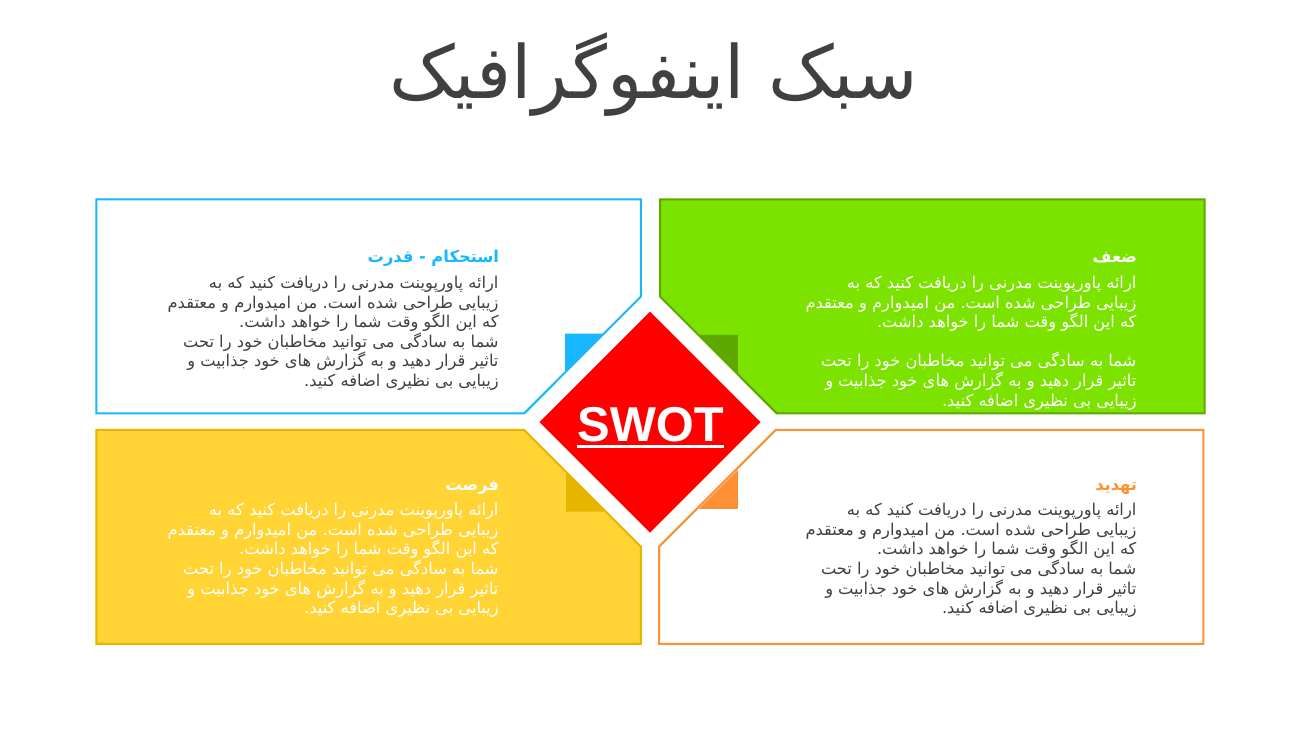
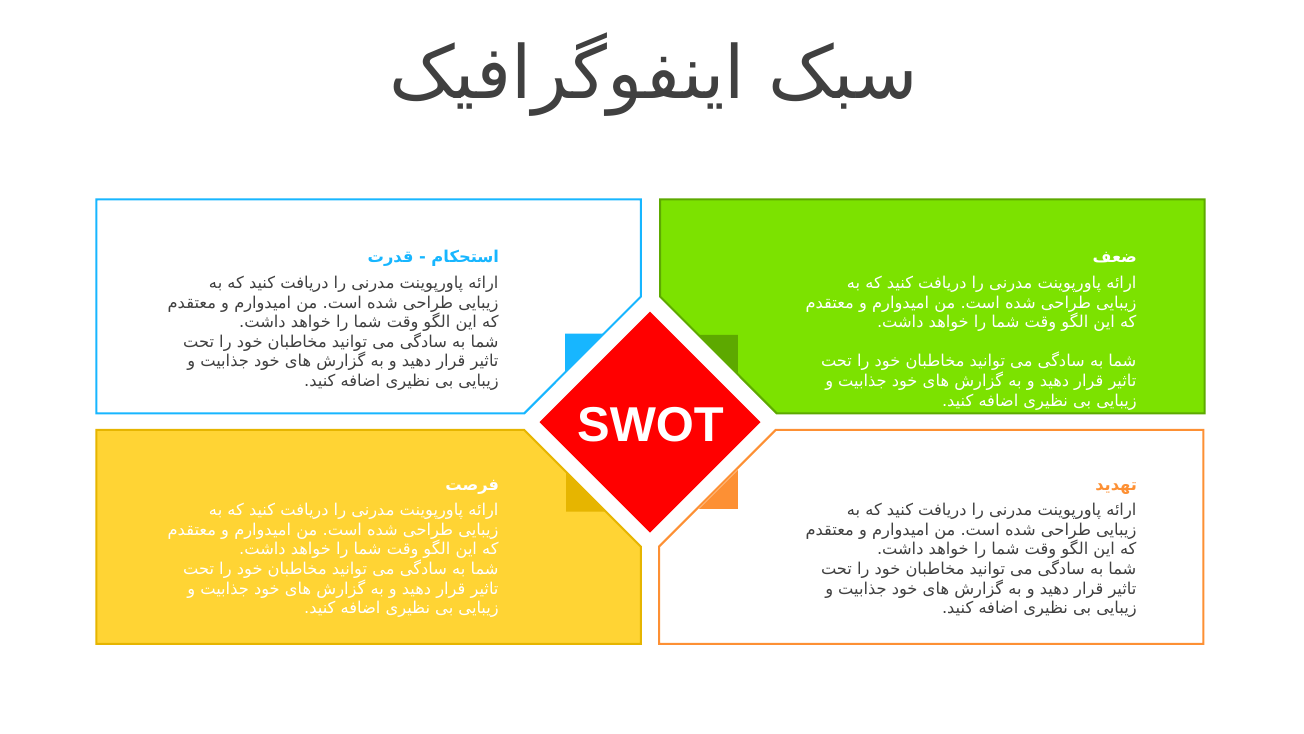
SWOT underline: present -> none
